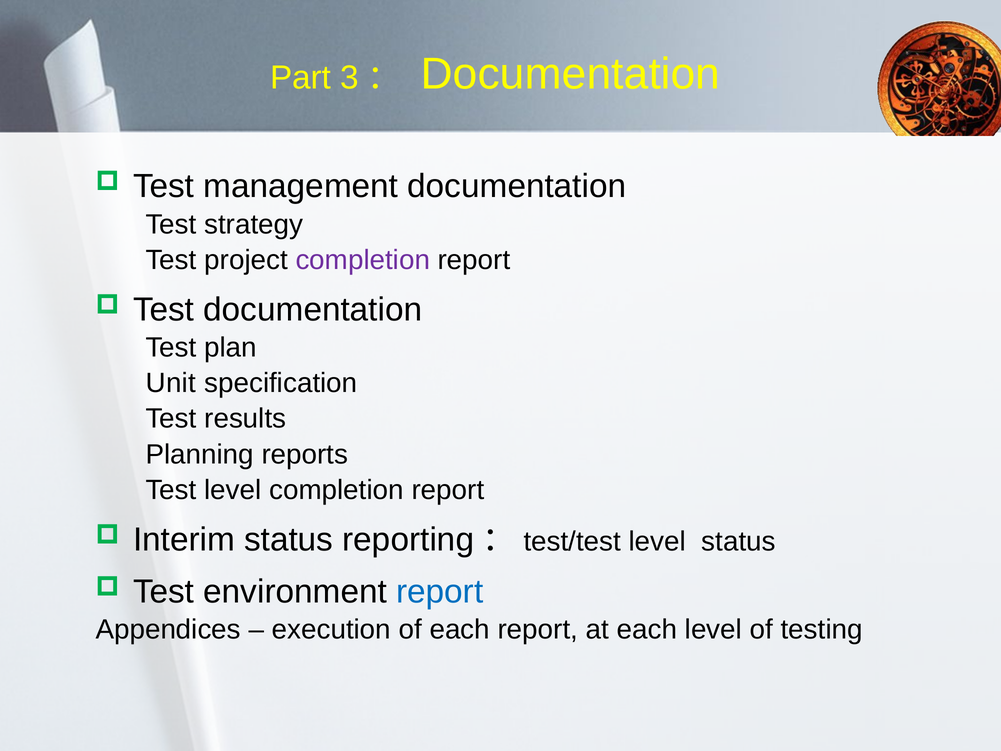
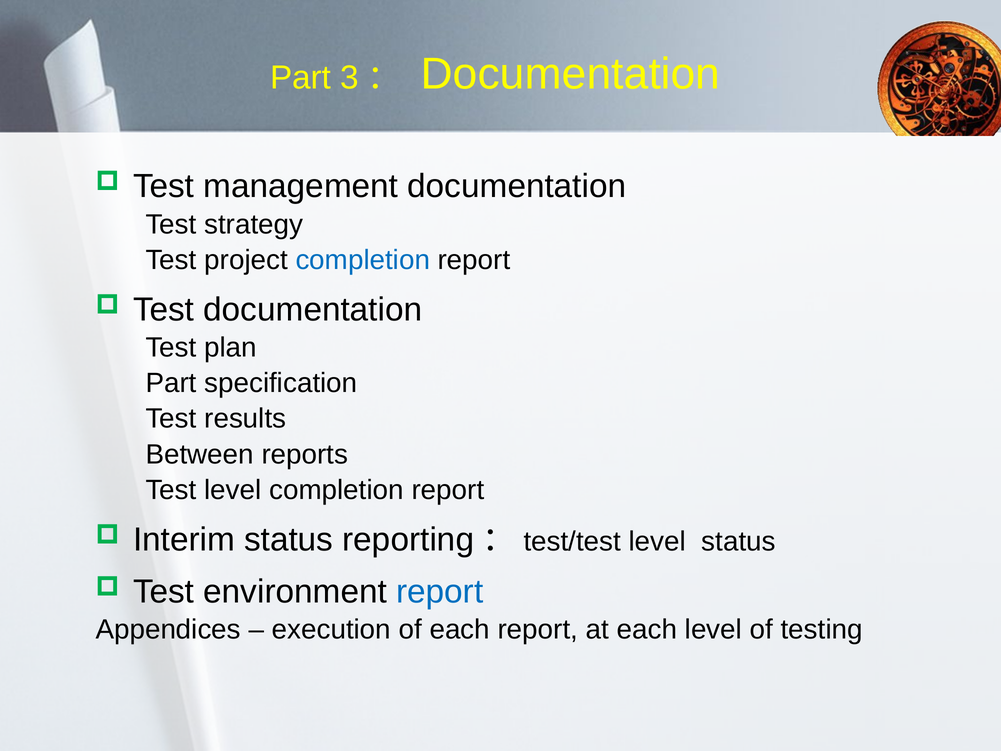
completion at (363, 260) colour: purple -> blue
Unit at (171, 383): Unit -> Part
Planning: Planning -> Between
